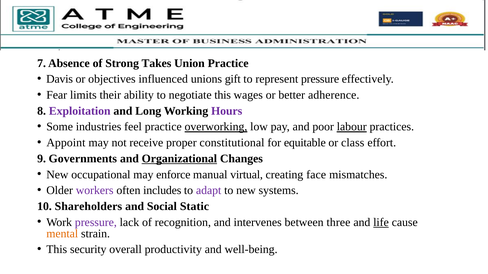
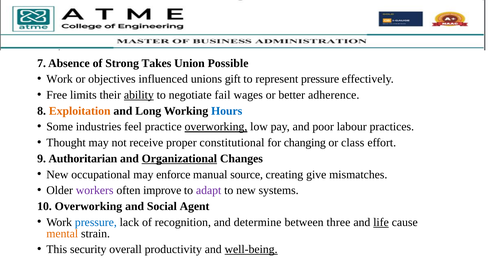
Union Practice: Practice -> Possible
Davis at (60, 79): Davis -> Work
Fear: Fear -> Free
ability underline: none -> present
negotiate this: this -> fail
Exploitation colour: purple -> orange
Hours colour: purple -> blue
labour underline: present -> none
Appoint: Appoint -> Thought
equitable: equitable -> changing
Governments: Governments -> Authoritarian
virtual: virtual -> source
face: face -> give
includes: includes -> improve
10 Shareholders: Shareholders -> Overworking
Static: Static -> Agent
pressure at (96, 223) colour: purple -> blue
intervenes: intervenes -> determine
well-being underline: none -> present
